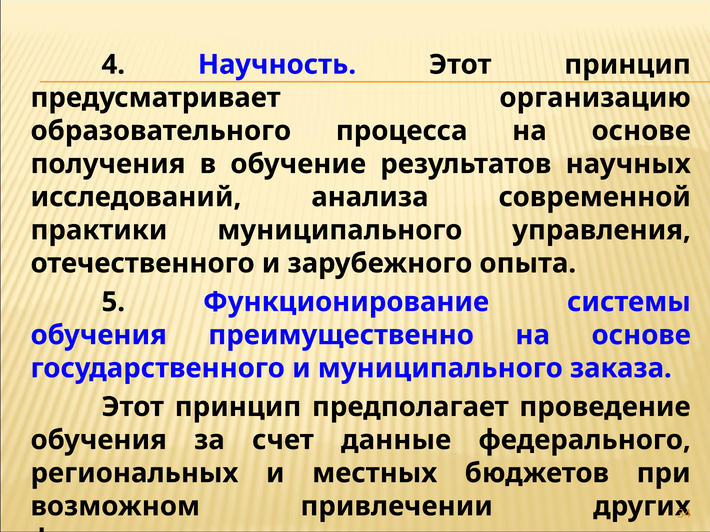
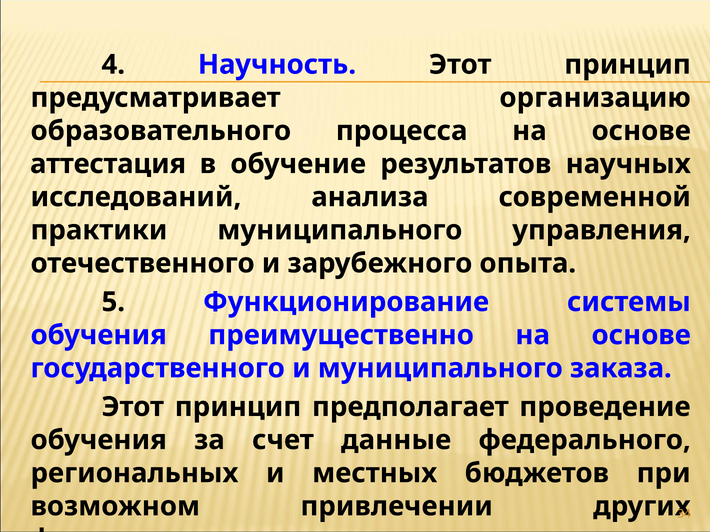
получения: получения -> аттестация
